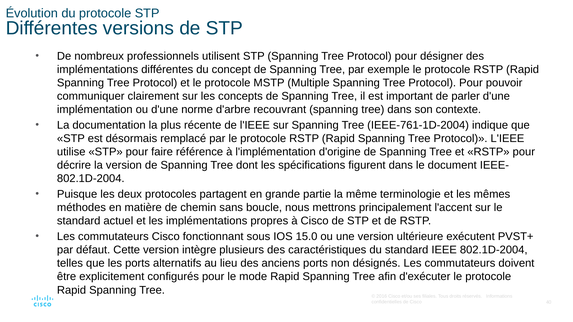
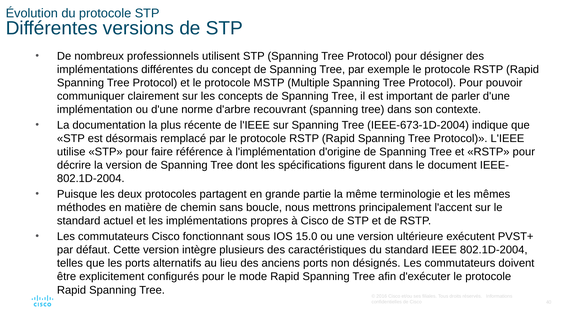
IEEE-761-1D-2004: IEEE-761-1D-2004 -> IEEE-673-1D-2004
